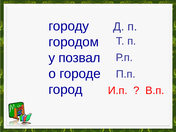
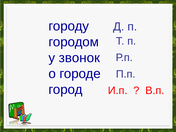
позвал: позвал -> звонок
